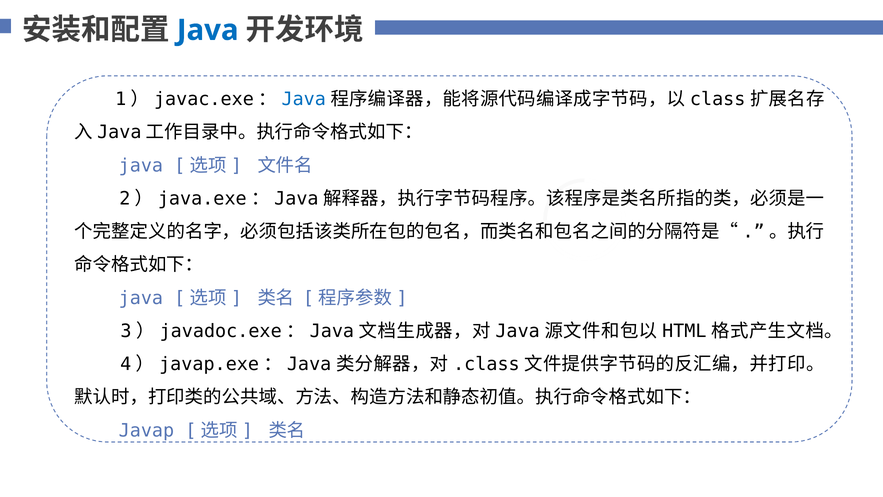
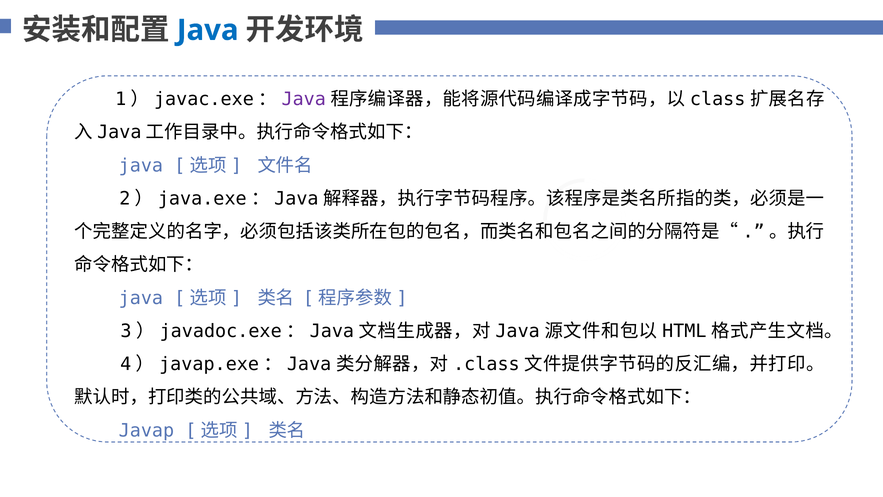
Java at (304, 99) colour: blue -> purple
